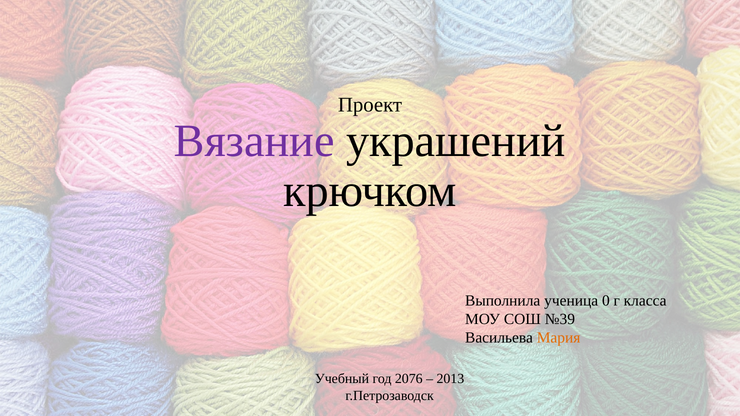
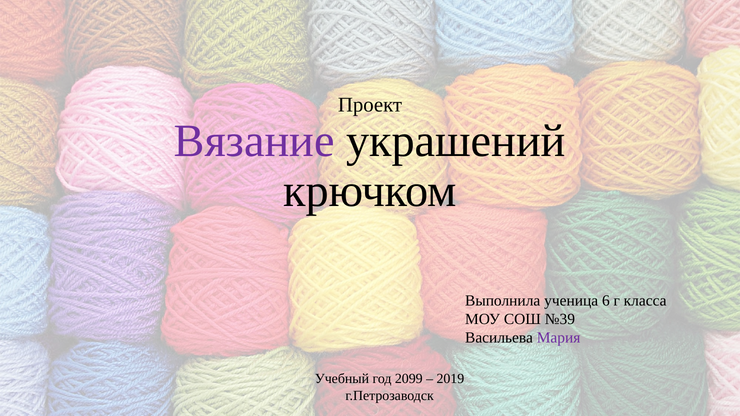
0: 0 -> 6
Мария colour: orange -> purple
2076: 2076 -> 2099
2013: 2013 -> 2019
